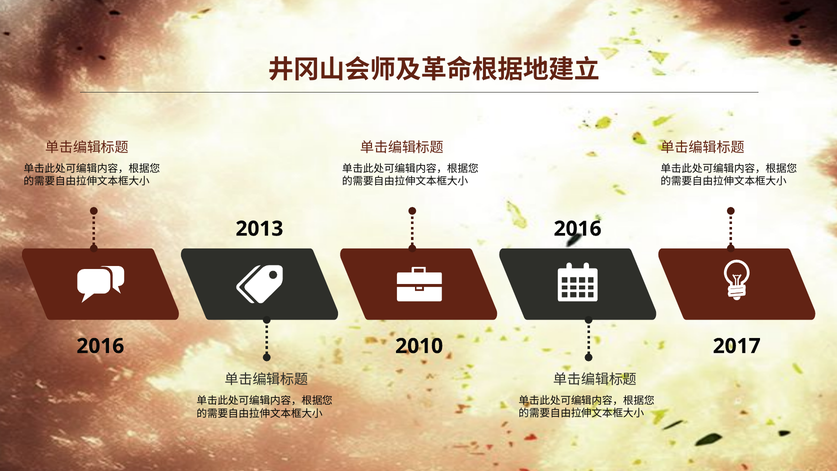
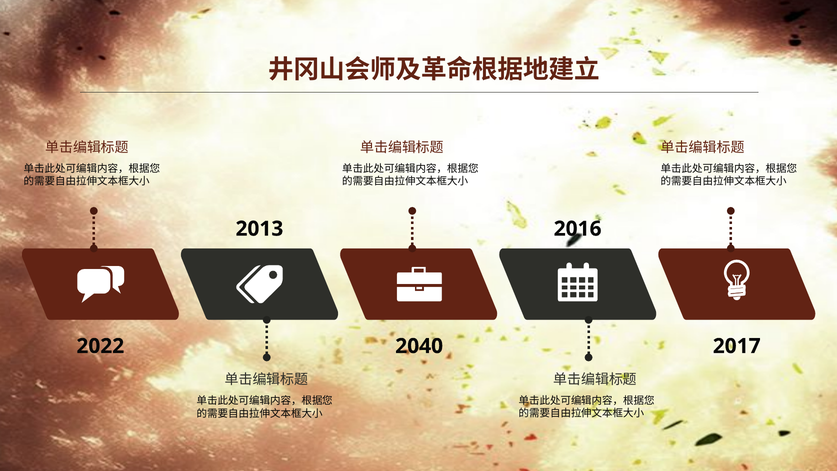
2016 at (100, 346): 2016 -> 2022
2010: 2010 -> 2040
